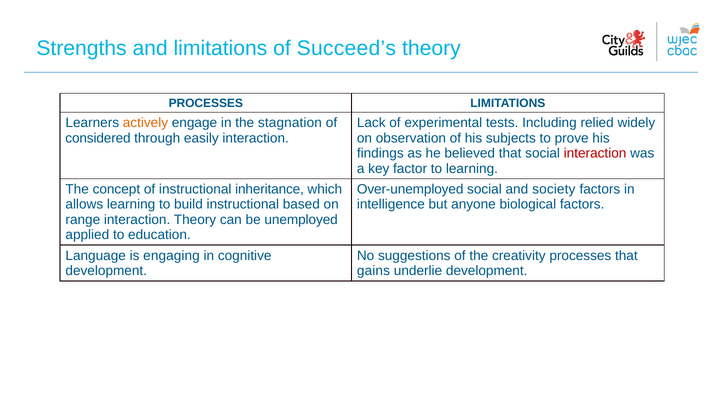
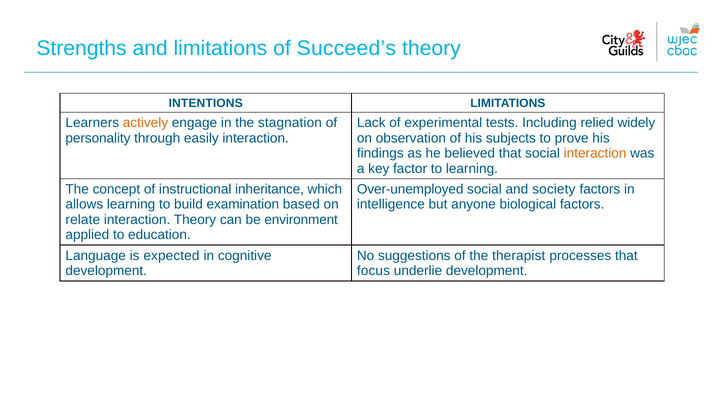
PROCESSES at (206, 103): PROCESSES -> INTENTIONS
considered: considered -> personality
interaction at (595, 153) colour: red -> orange
build instructional: instructional -> examination
range: range -> relate
unemployed: unemployed -> environment
engaging: engaging -> expected
creativity: creativity -> therapist
gains: gains -> focus
